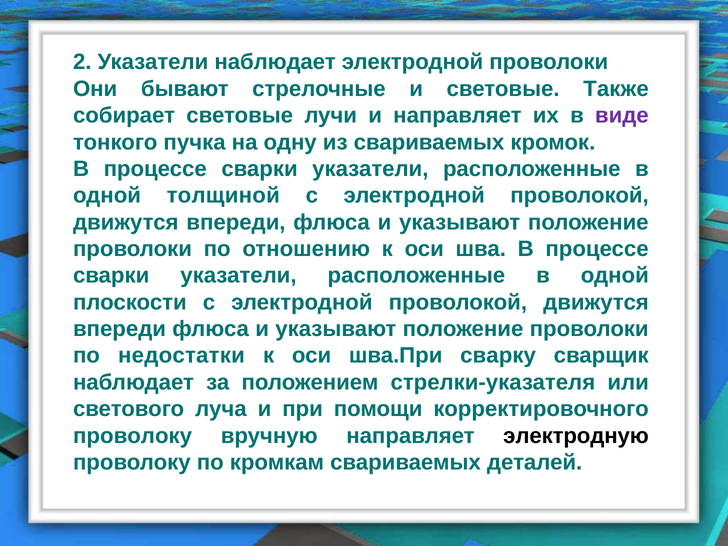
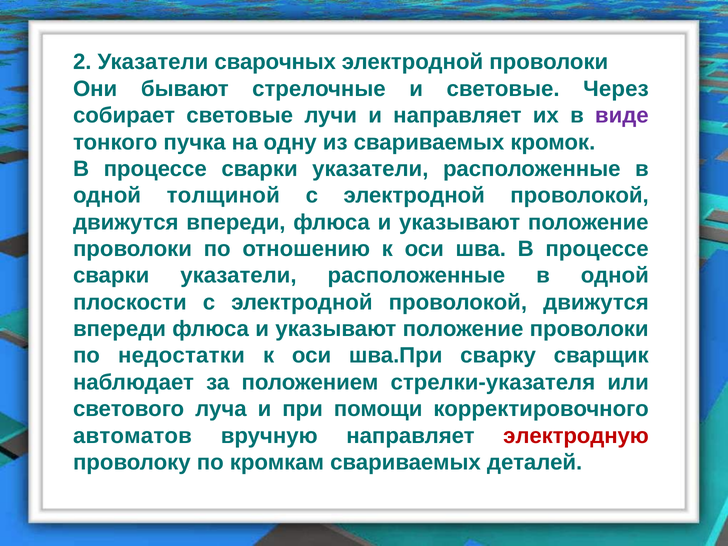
Указатели наблюдает: наблюдает -> сварочных
Также: Также -> Через
проволоку at (133, 436): проволоку -> автоматов
электродную colour: black -> red
